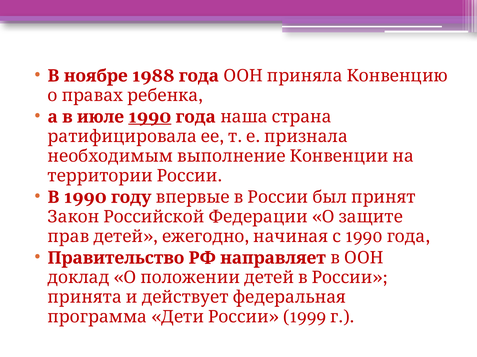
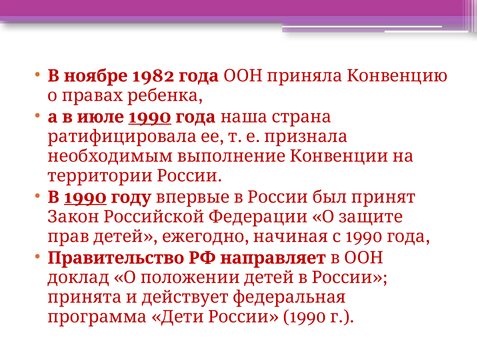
1988: 1988 -> 1982
1990 at (85, 198) underline: none -> present
1999 at (305, 318): 1999 -> 1990
